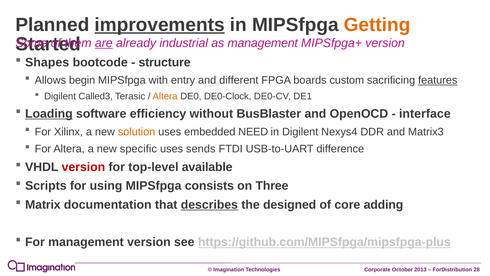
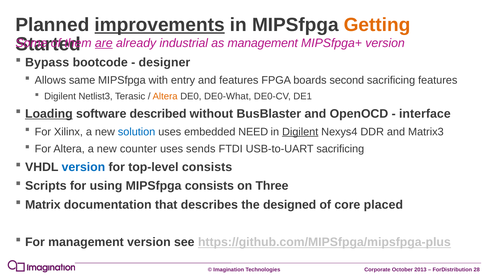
Shapes: Shapes -> Bypass
structure: structure -> designer
begin: begin -> same
and different: different -> features
custom: custom -> second
features at (438, 80) underline: present -> none
Called3: Called3 -> Netlist3
DE0-Clock: DE0-Clock -> DE0-What
efficiency: efficiency -> described
solution colour: orange -> blue
Digilent at (300, 132) underline: none -> present
specific: specific -> counter
USB-to-UART difference: difference -> sacrificing
version at (83, 167) colour: red -> blue
top-level available: available -> consists
describes underline: present -> none
adding: adding -> placed
